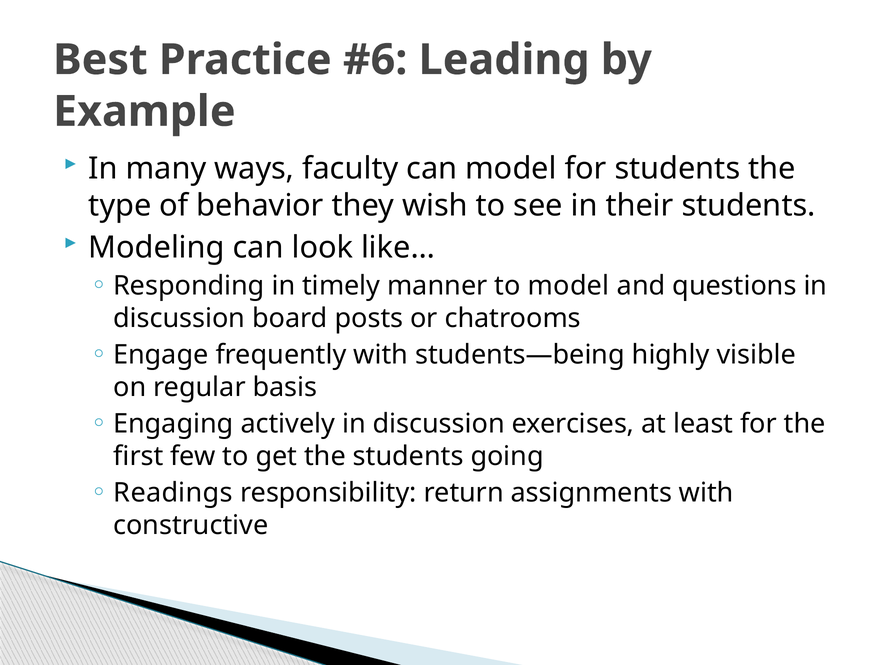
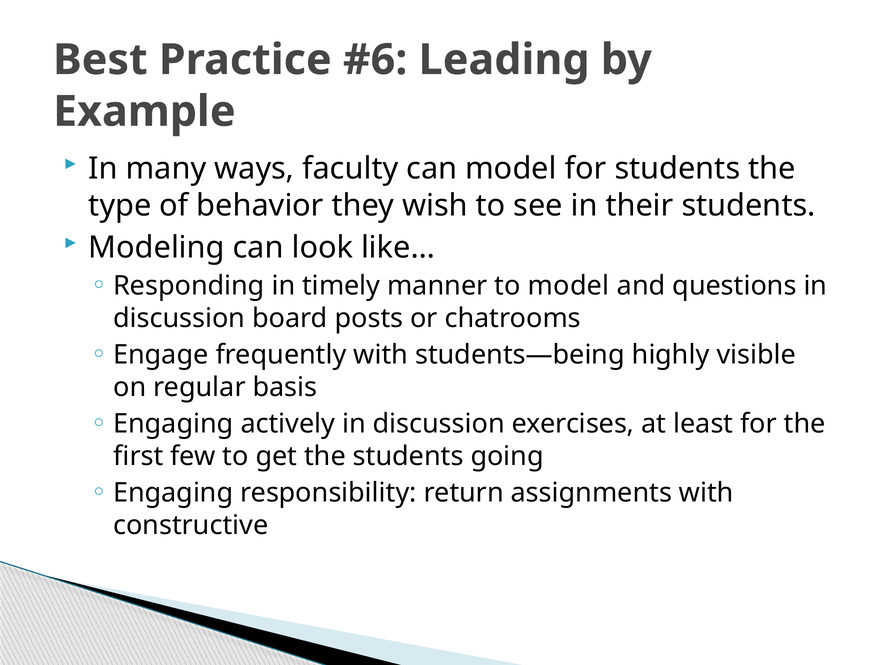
Readings at (173, 492): Readings -> Engaging
